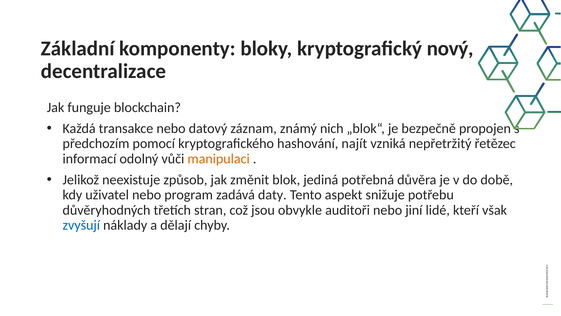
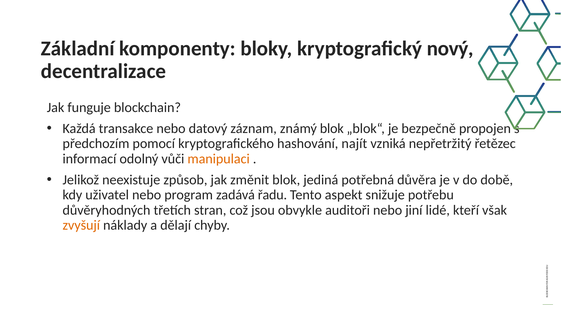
známý nich: nich -> blok
daty: daty -> řadu
zvyšují colour: blue -> orange
